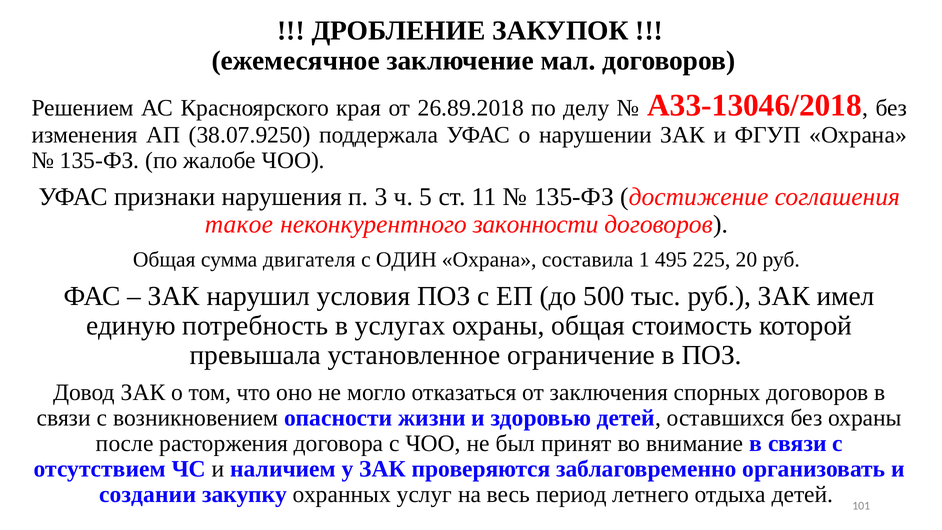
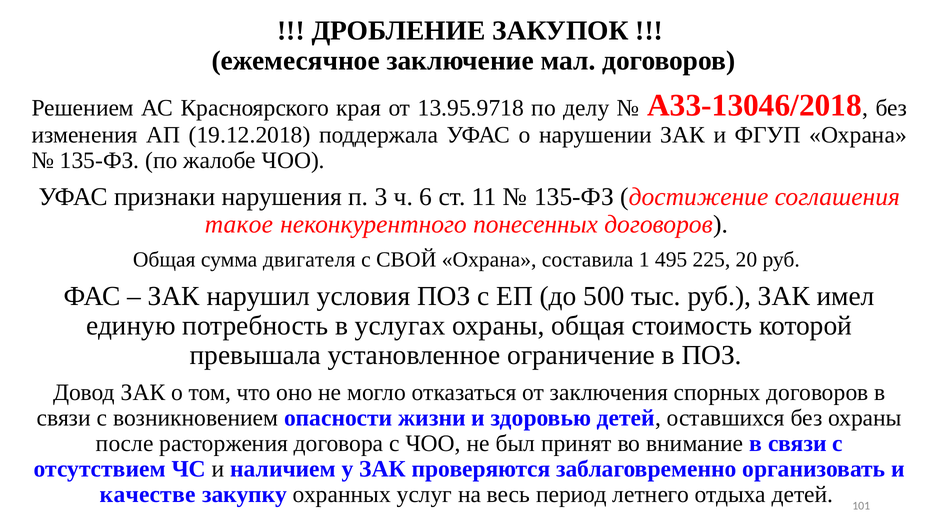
26.89.2018: 26.89.2018 -> 13.95.9718
38.07.9250: 38.07.9250 -> 19.12.2018
5: 5 -> 6
законности: законности -> понесенных
ОДИН: ОДИН -> СВОЙ
создании: создании -> качестве
